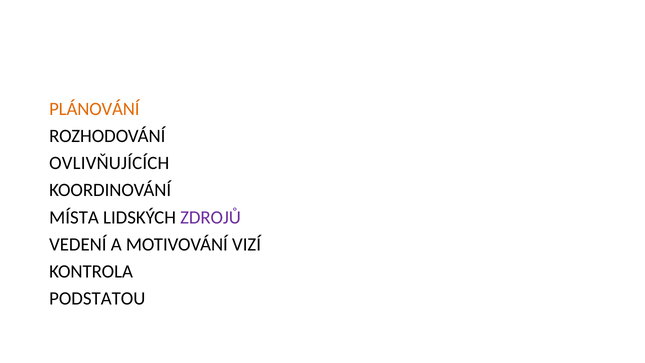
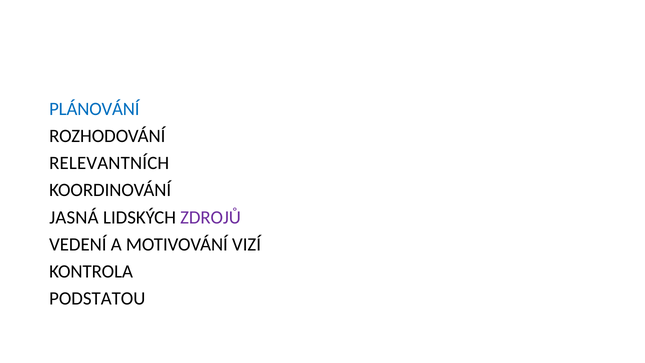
PLÁNOVÁNÍ colour: orange -> blue
OVLIVŇUJÍCÍCH: OVLIVŇUJÍCÍCH -> RELEVANTNÍCH
MÍSTA: MÍSTA -> JASNÁ
